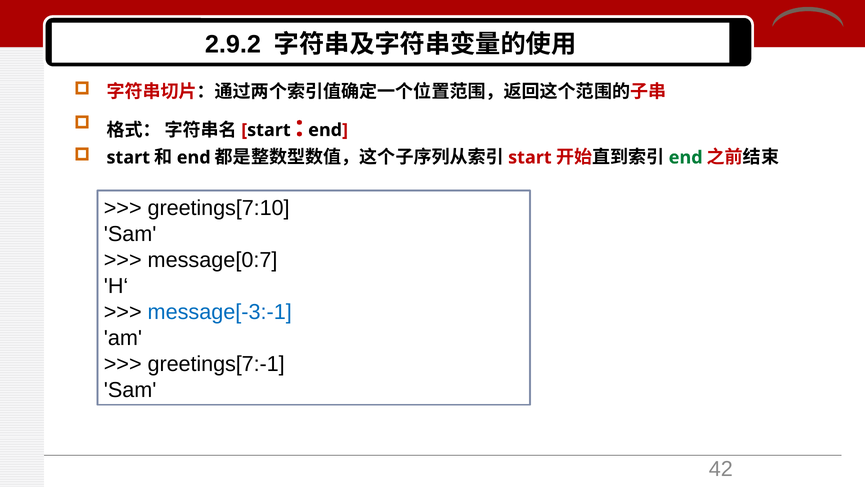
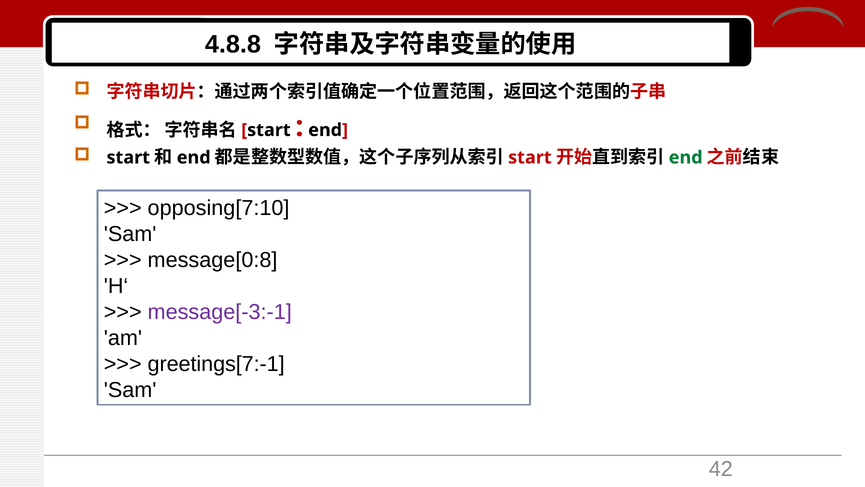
2.9.2: 2.9.2 -> 4.8.8
greetings[7:10: greetings[7:10 -> opposing[7:10
message[0:7: message[0:7 -> message[0:8
message[-3:-1 colour: blue -> purple
